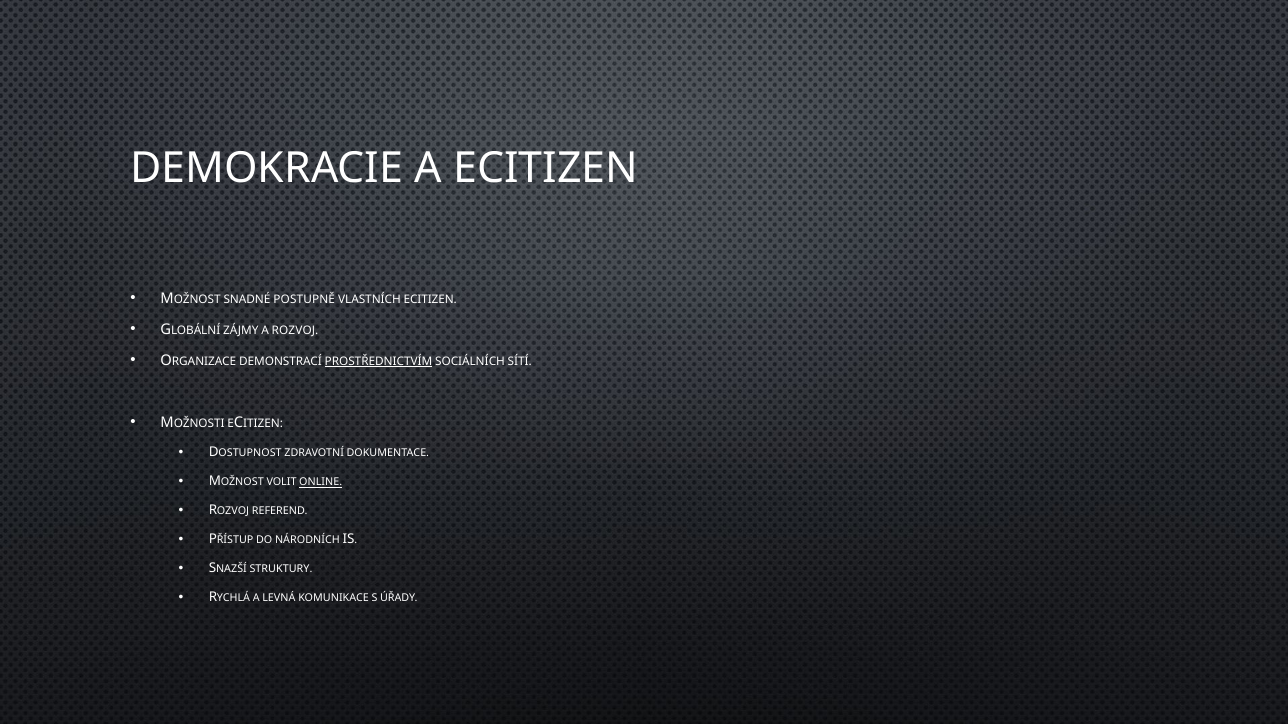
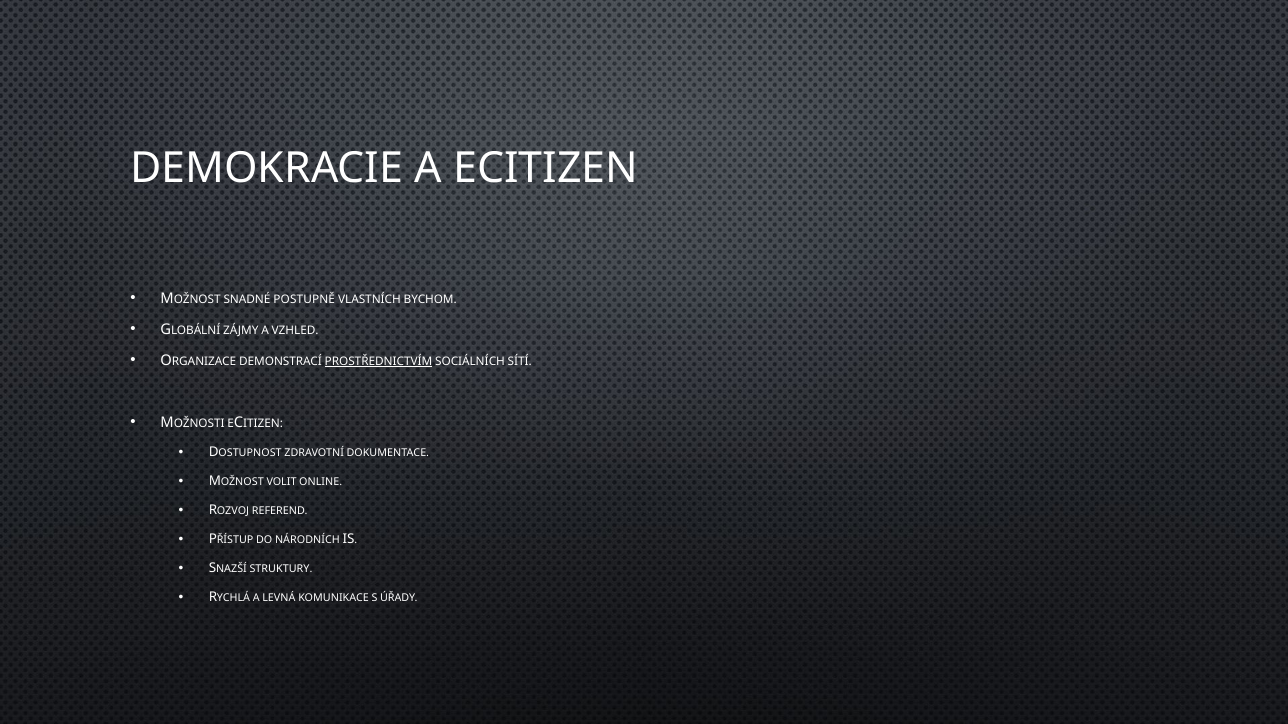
VLASTNÍCH ECITIZEN: ECITIZEN -> BYCHOM
A ROZVOJ: ROZVOJ -> VZHLED
ONLINE underline: present -> none
